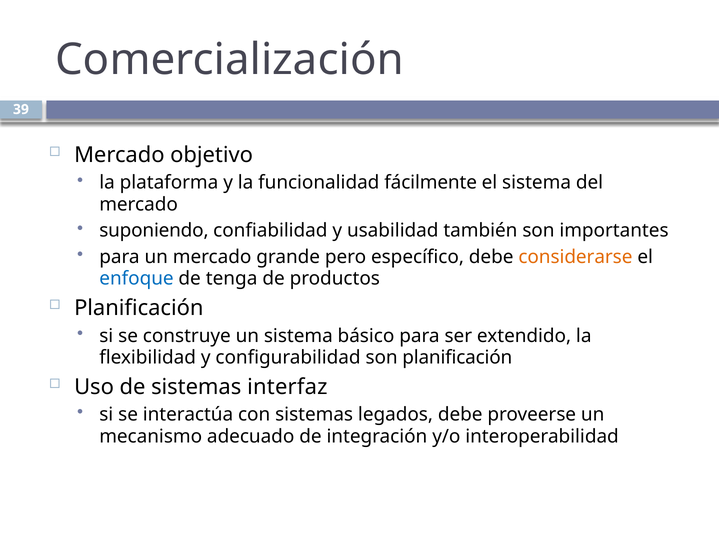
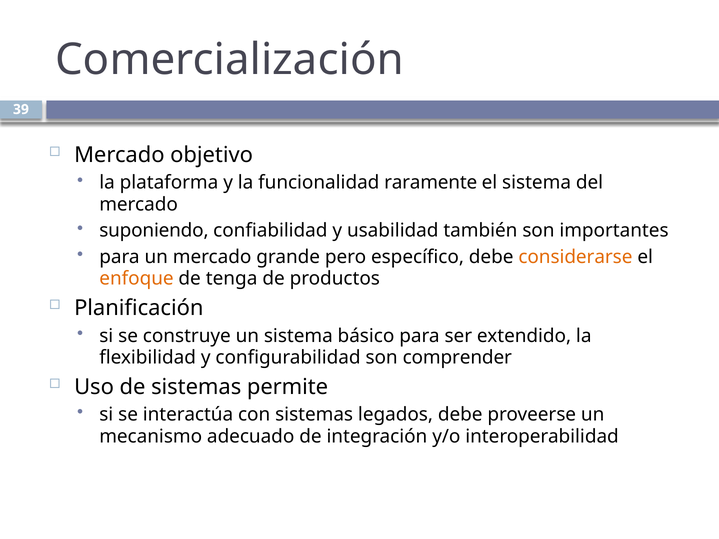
fácilmente: fácilmente -> raramente
enfoque colour: blue -> orange
son planificación: planificación -> comprender
interfaz: interfaz -> permite
